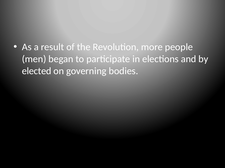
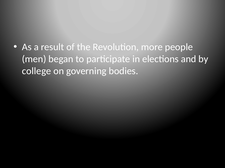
elected: elected -> college
